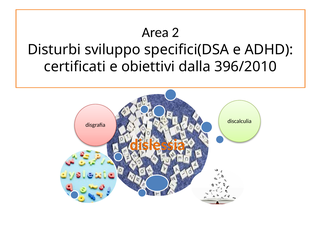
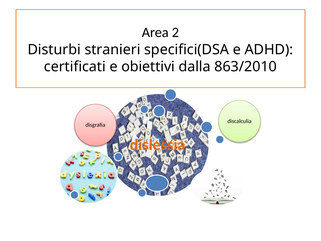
sviluppo: sviluppo -> stranieri
396/2010: 396/2010 -> 863/2010
